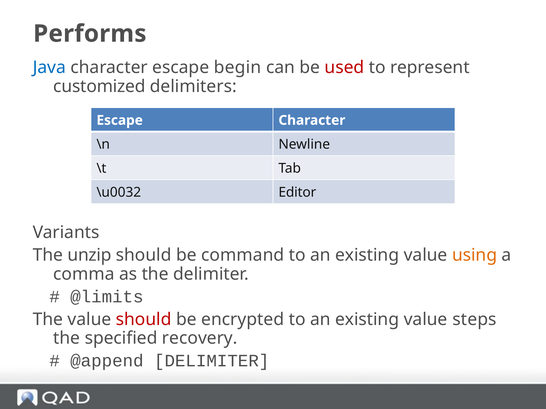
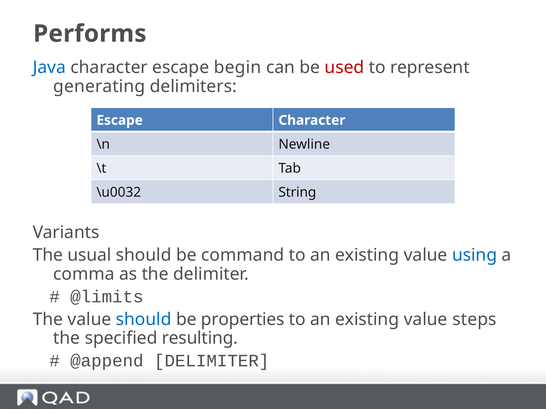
customized: customized -> generating
Editor: Editor -> String
unzip: unzip -> usual
using colour: orange -> blue
should at (144, 320) colour: red -> blue
encrypted: encrypted -> properties
recovery: recovery -> resulting
